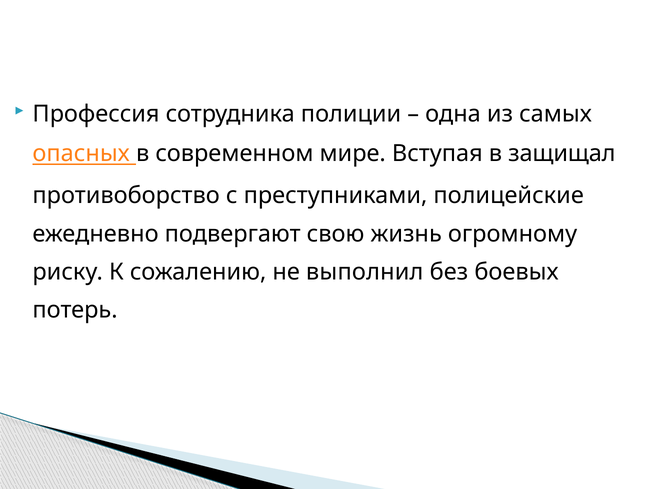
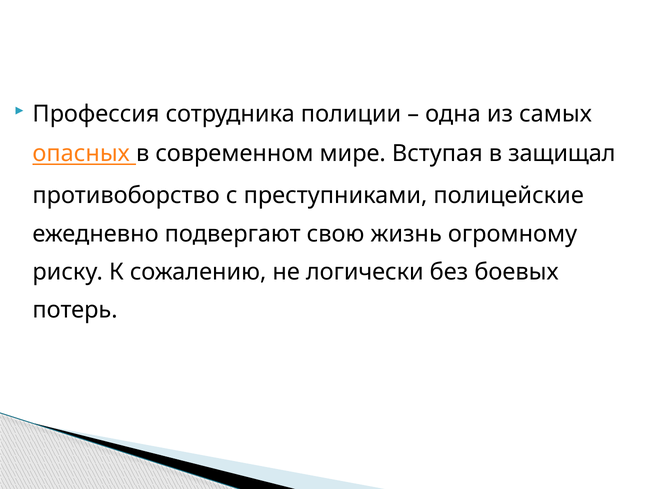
выполнил: выполнил -> логически
